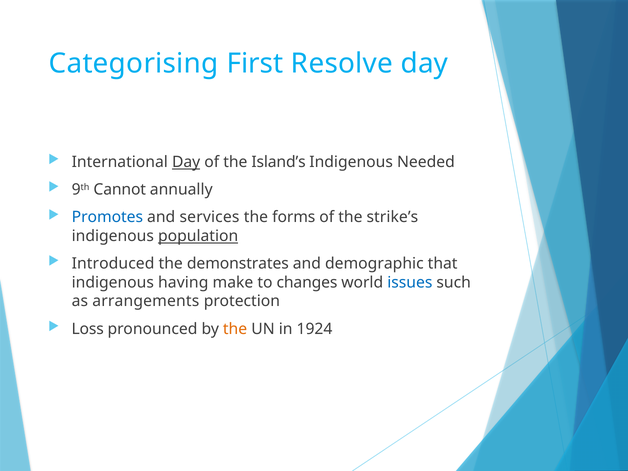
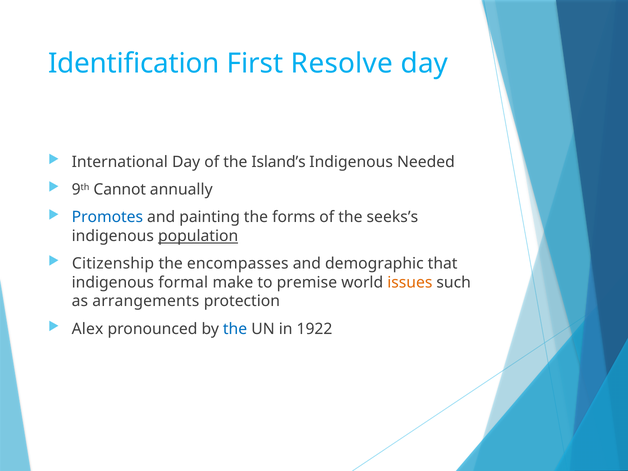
Categorising: Categorising -> Identification
Day at (186, 162) underline: present -> none
services: services -> painting
strike’s: strike’s -> seeks’s
Introduced: Introduced -> Citizenship
demonstrates: demonstrates -> encompasses
having: having -> formal
changes: changes -> premise
issues colour: blue -> orange
Loss: Loss -> Alex
the at (235, 329) colour: orange -> blue
1924: 1924 -> 1922
